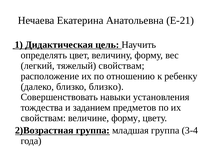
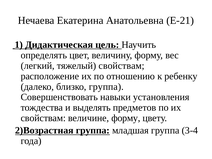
близко близко: близко -> группа
заданием: заданием -> выделять
